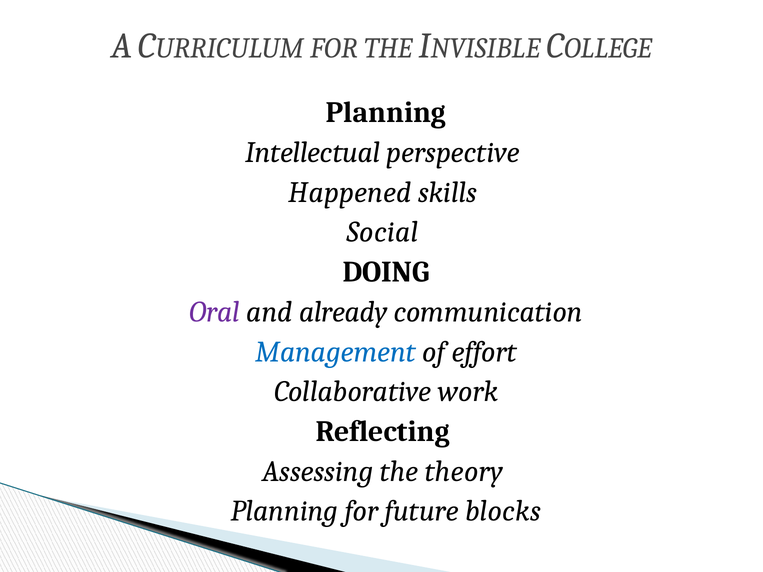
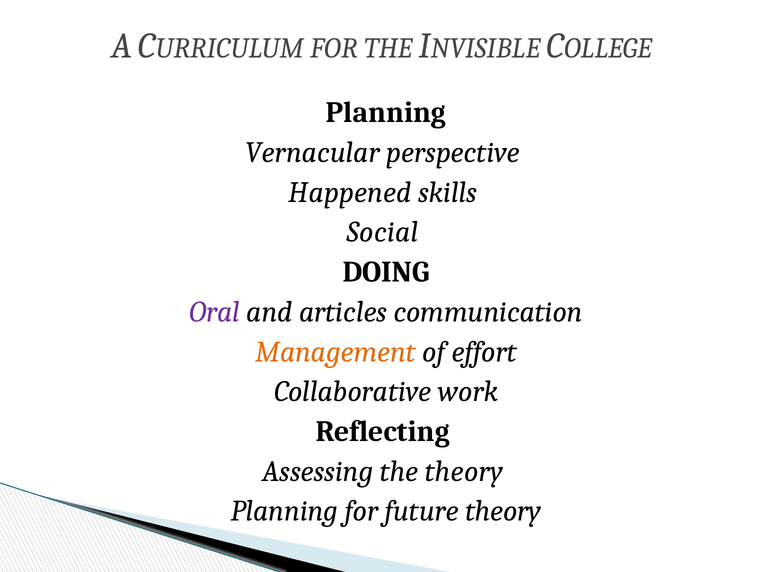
Intellectual: Intellectual -> Vernacular
already: already -> articles
Management colour: blue -> orange
future blocks: blocks -> theory
